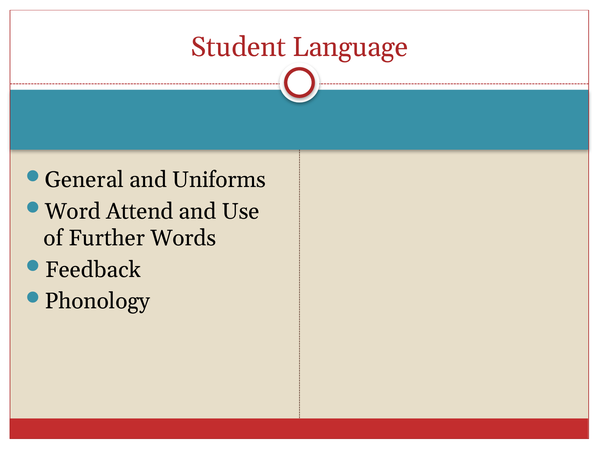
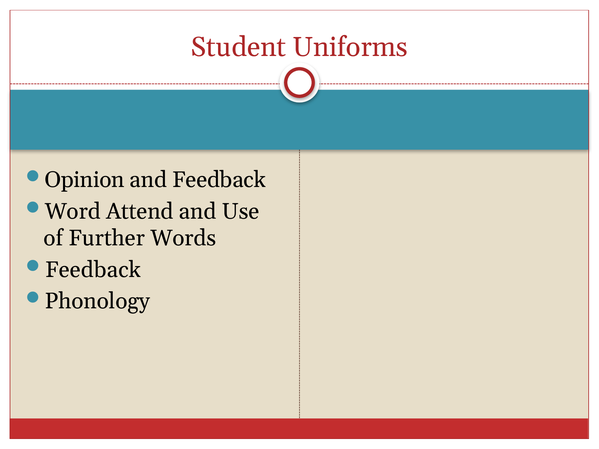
Language: Language -> Uniforms
General: General -> Opinion
and Uniforms: Uniforms -> Feedback
